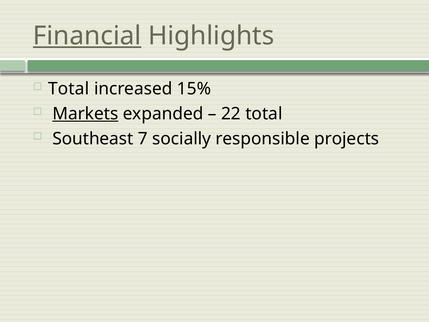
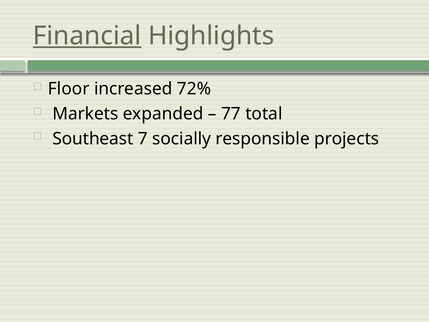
Total at (69, 89): Total -> Floor
15%: 15% -> 72%
Markets underline: present -> none
22: 22 -> 77
